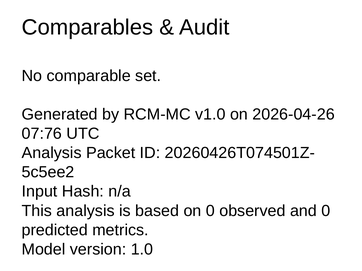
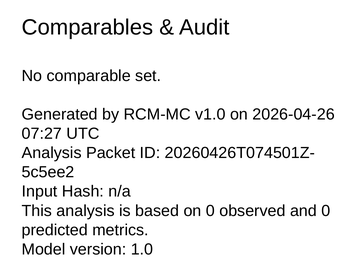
07:76: 07:76 -> 07:27
